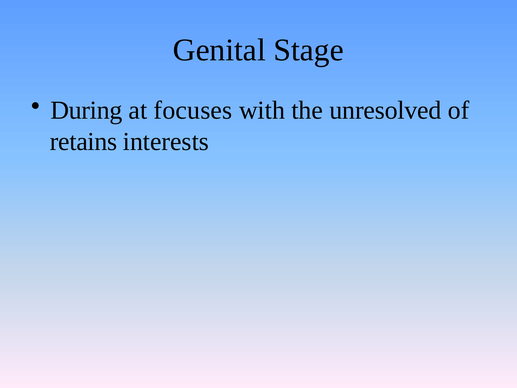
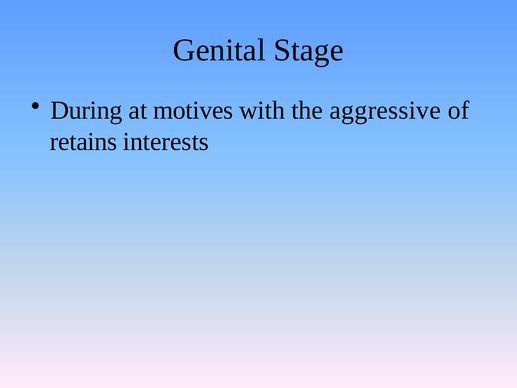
focuses: focuses -> motives
unresolved: unresolved -> aggressive
